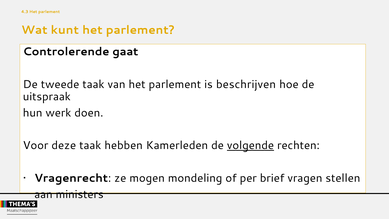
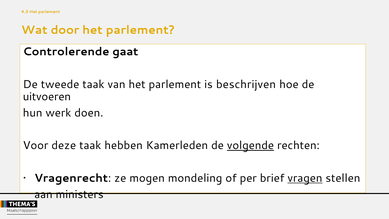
kunt: kunt -> door
uitspraak: uitspraak -> uitvoeren
vragen underline: none -> present
